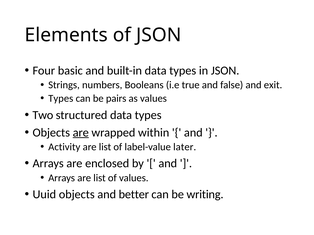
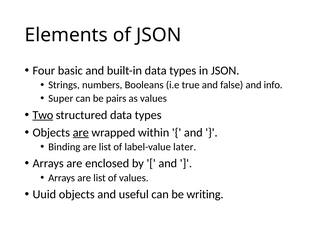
exit: exit -> info
Types at (61, 99): Types -> Super
Two underline: none -> present
Activity: Activity -> Binding
better: better -> useful
